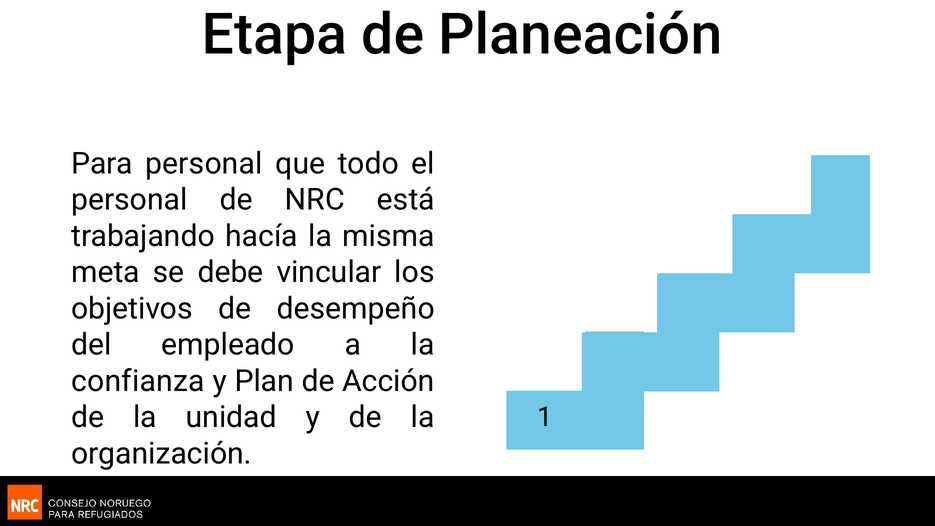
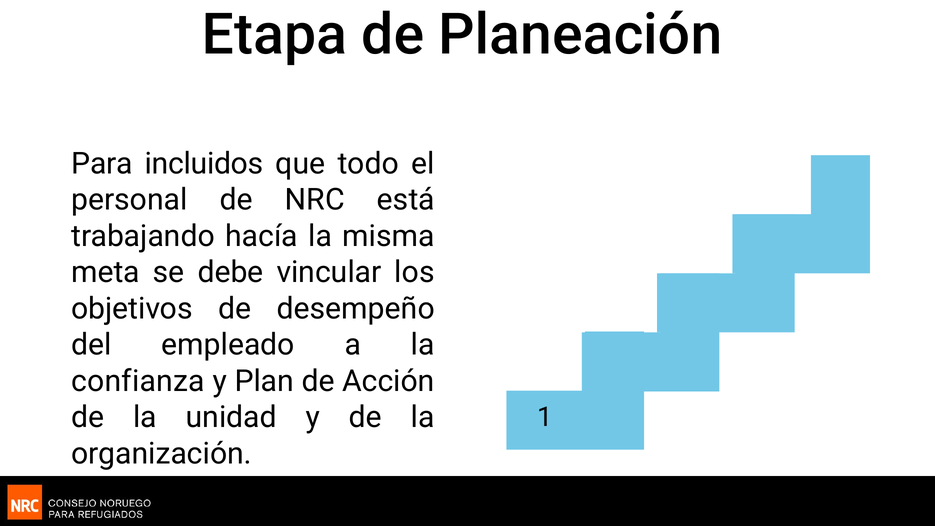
Para personal: personal -> incluidos
